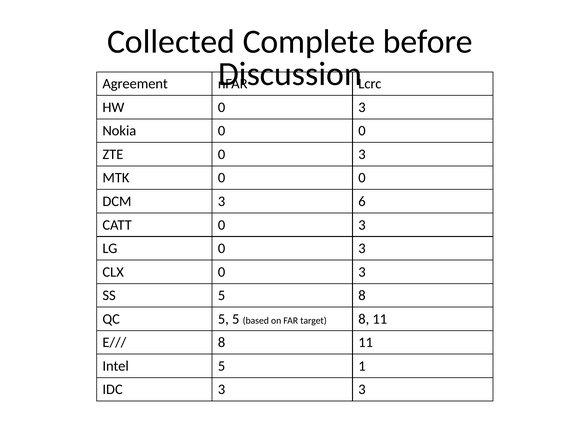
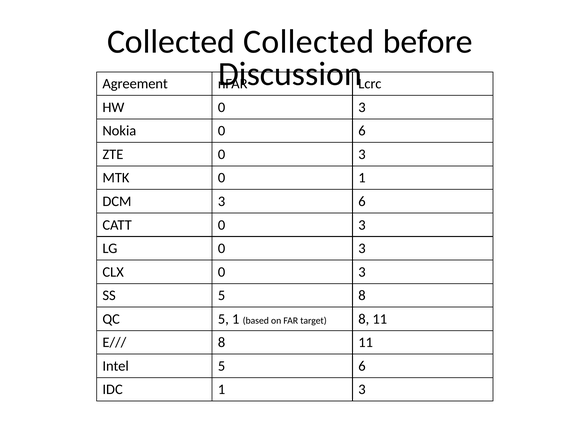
Collected Complete: Complete -> Collected
Nokia 0 0: 0 -> 6
MTK 0 0: 0 -> 1
5 5: 5 -> 1
5 1: 1 -> 6
IDC 3: 3 -> 1
